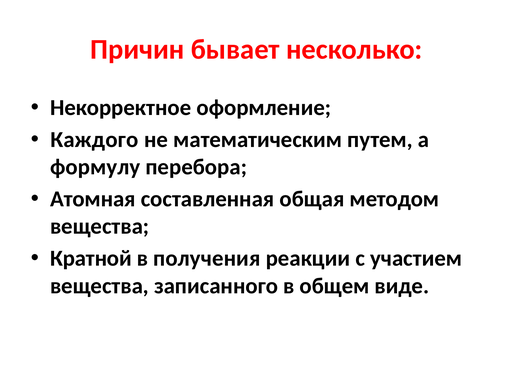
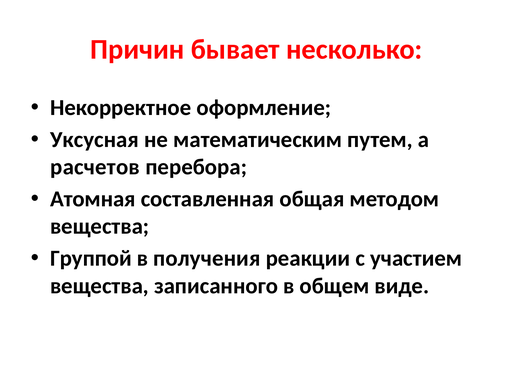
Каждого: Каждого -> Уксусная
формулу: формулу -> расчетов
Кратной: Кратной -> Группой
